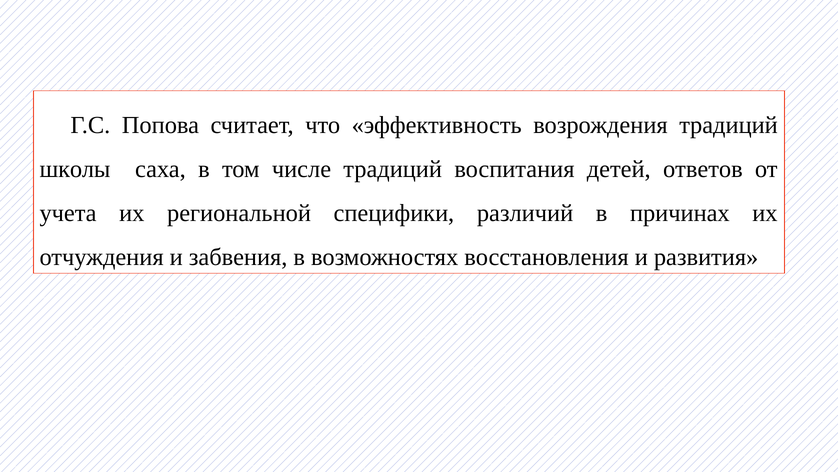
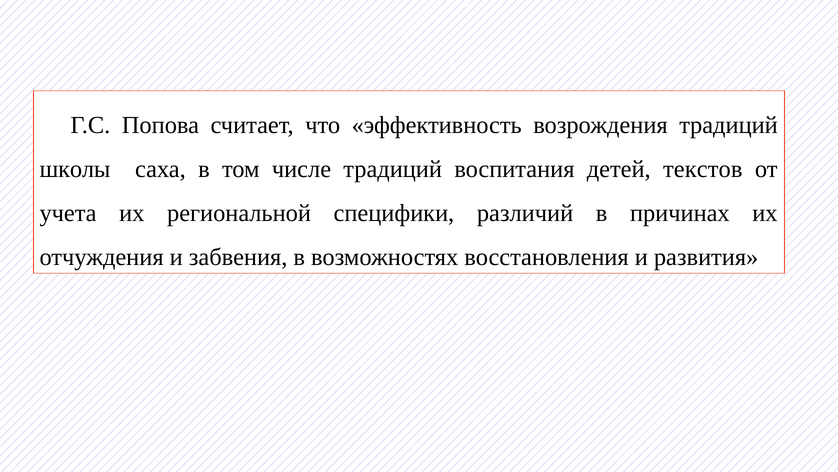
ответов: ответов -> текстов
